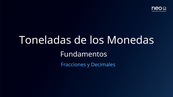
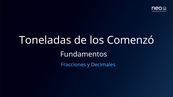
Monedas: Monedas -> Comenzó
